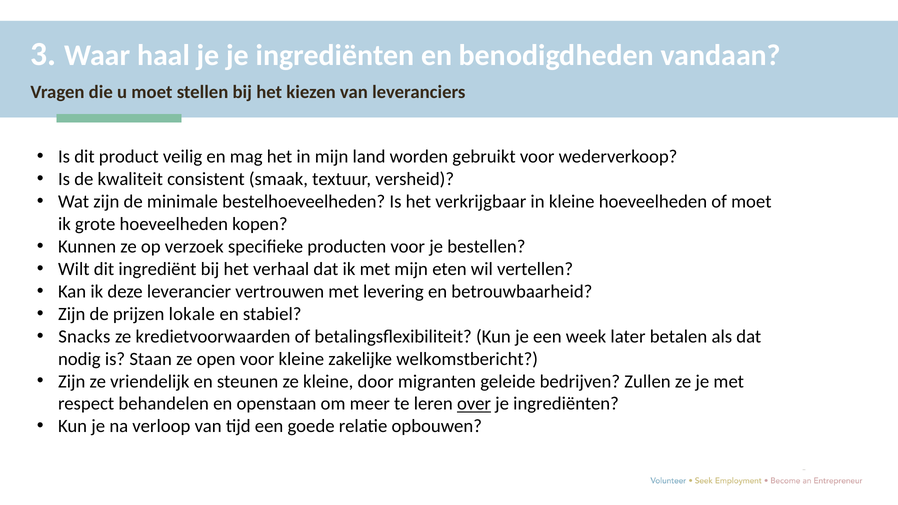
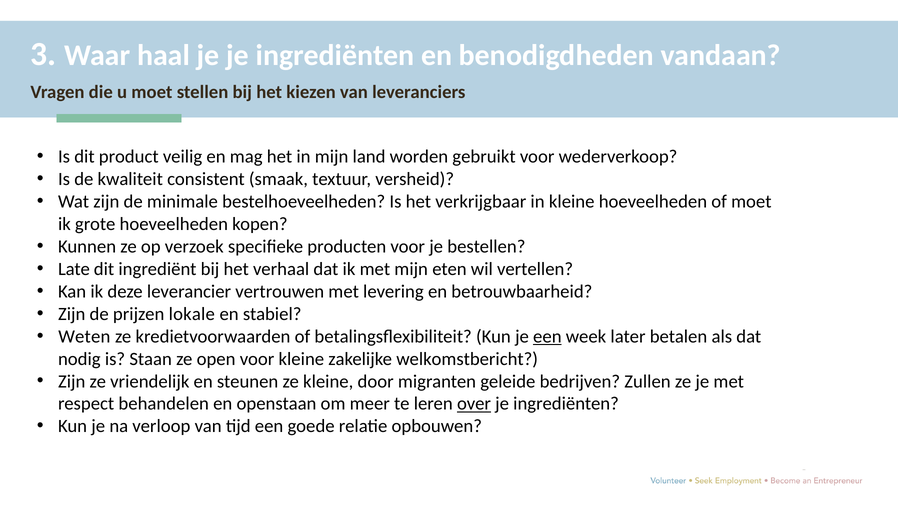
Wilt: Wilt -> Late
Snacks: Snacks -> Weten
een at (547, 337) underline: none -> present
